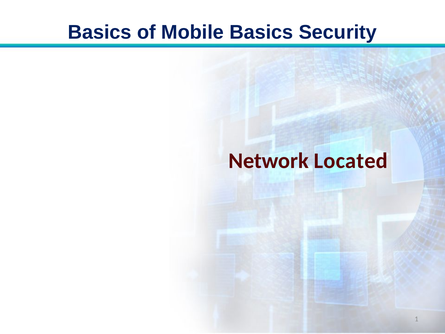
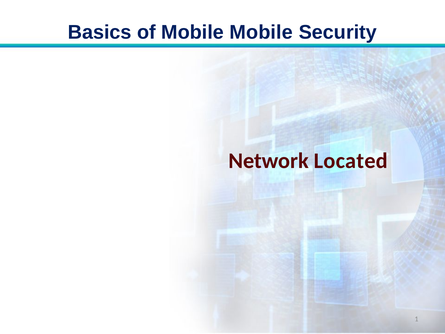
Mobile Basics: Basics -> Mobile
